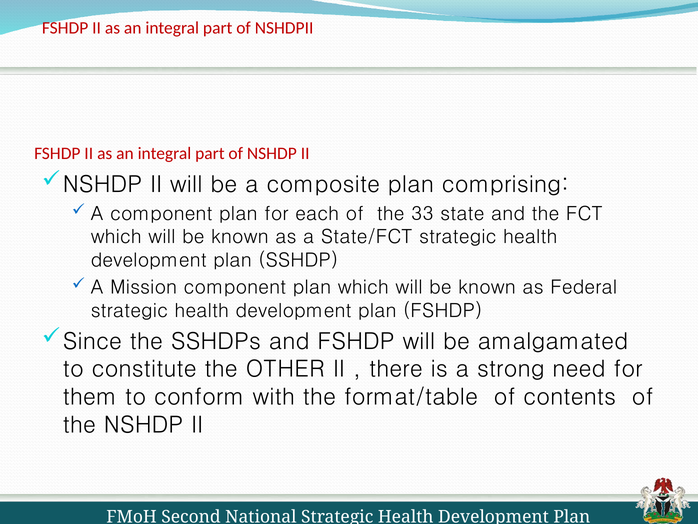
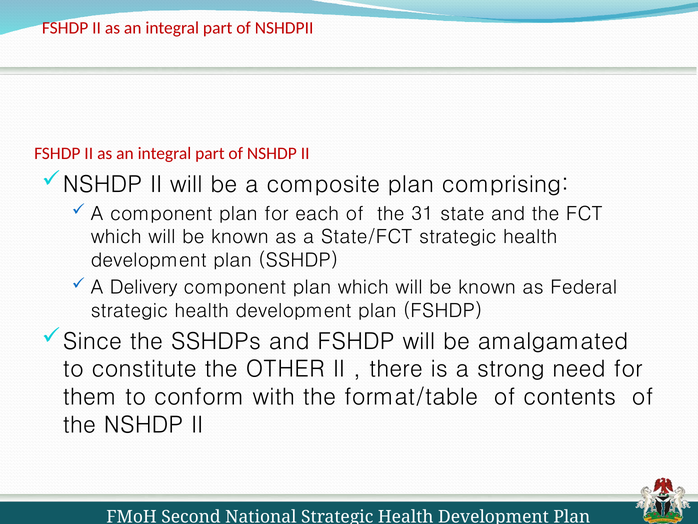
33: 33 -> 31
Mission: Mission -> Delivery
